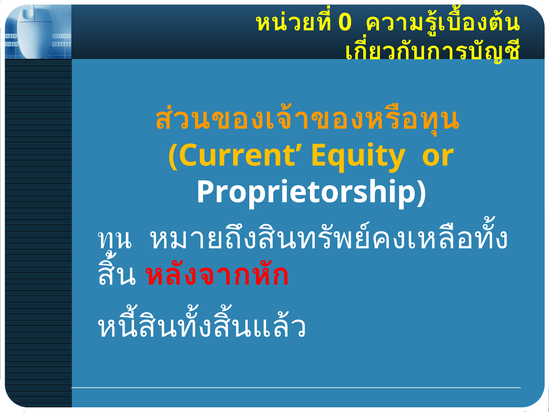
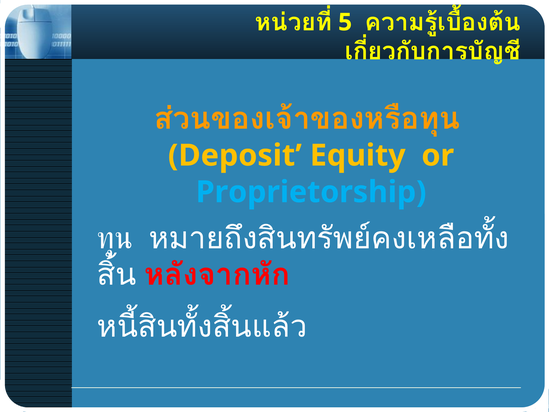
0: 0 -> 5
Current: Current -> Deposit
Proprietorship colour: white -> light blue
